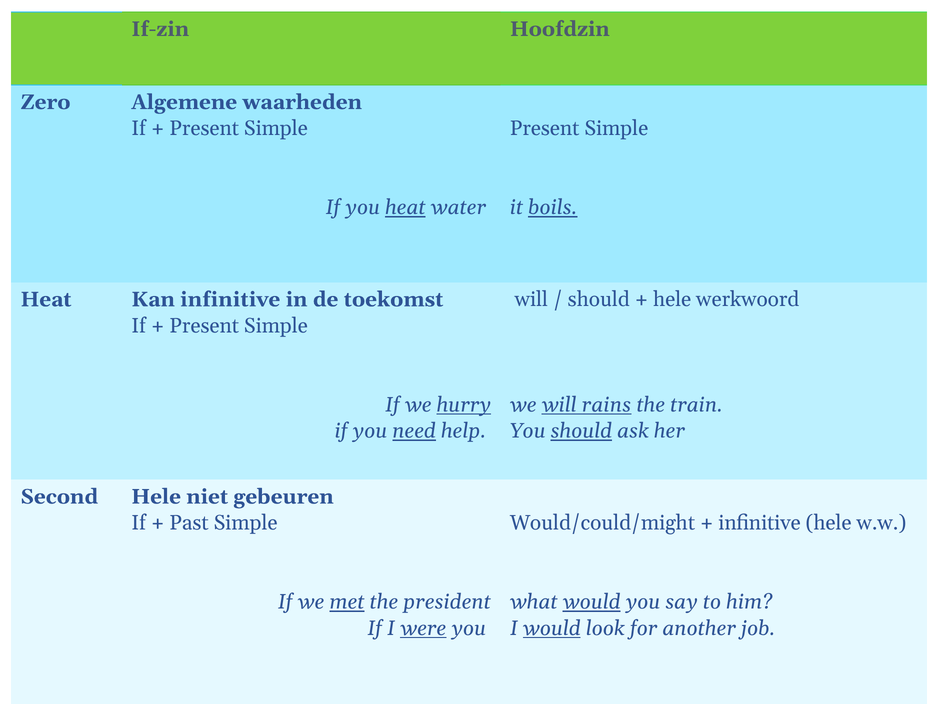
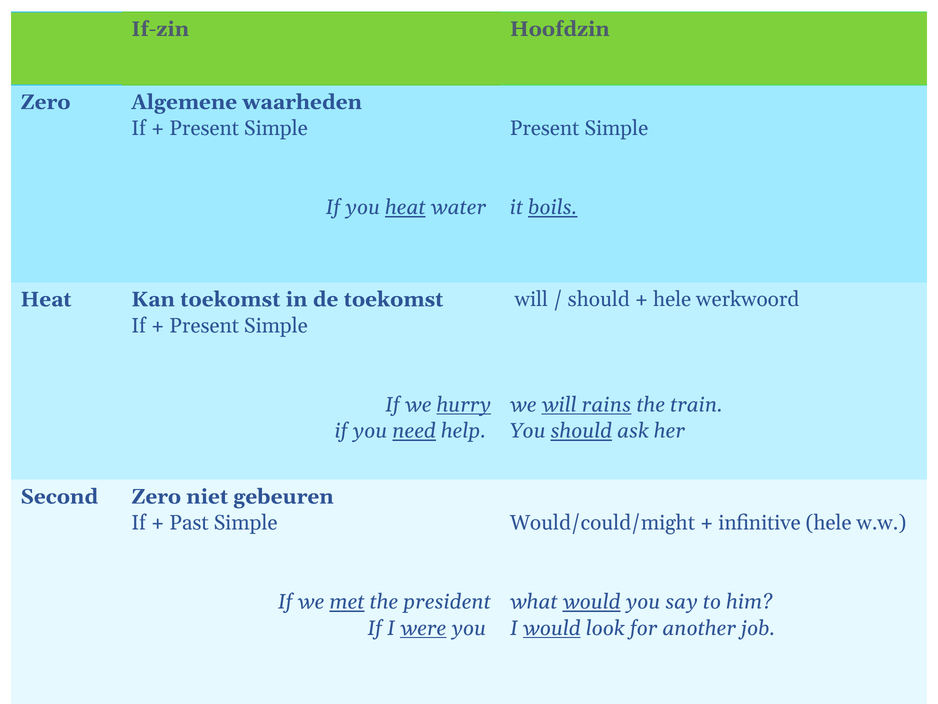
Kan infinitive: infinitive -> toekomst
Second Hele: Hele -> Zero
